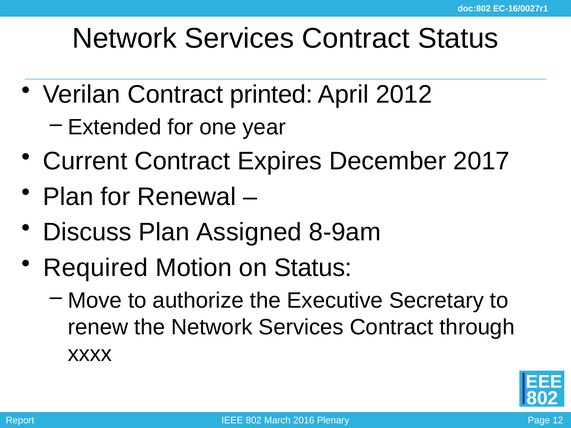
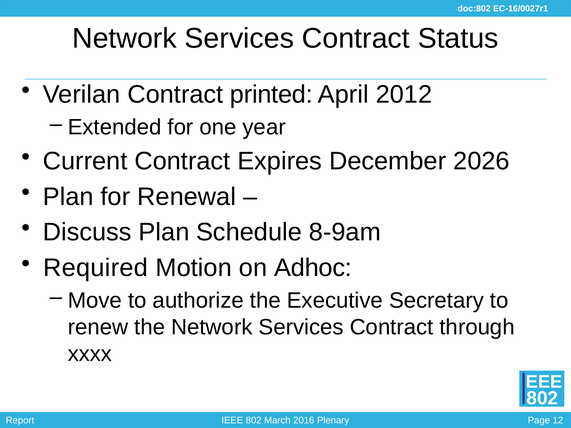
2017: 2017 -> 2026
Assigned: Assigned -> Schedule
on Status: Status -> Adhoc
